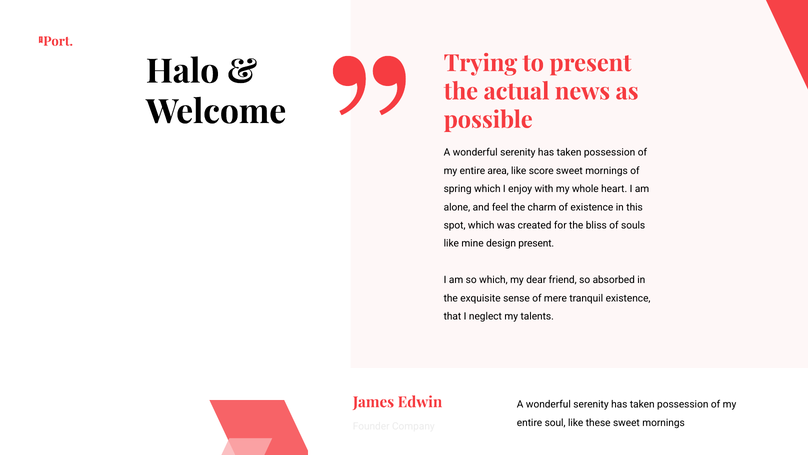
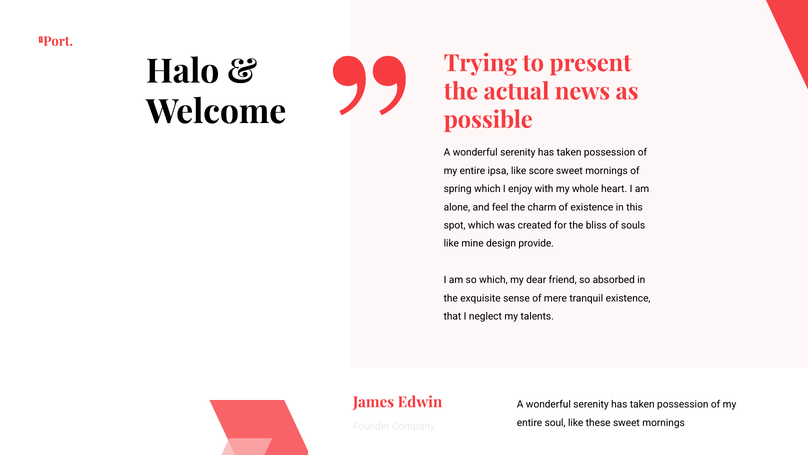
area: area -> ipsa
design present: present -> provide
